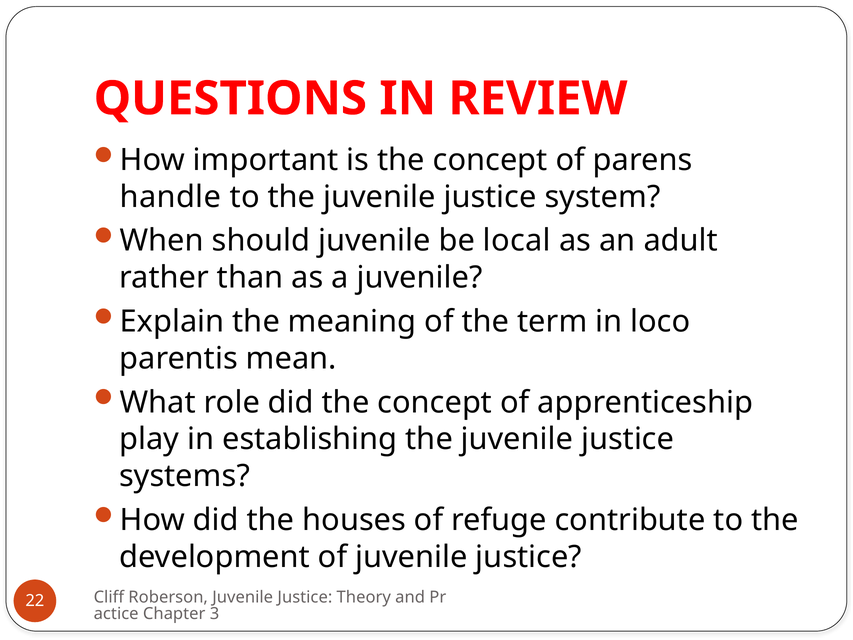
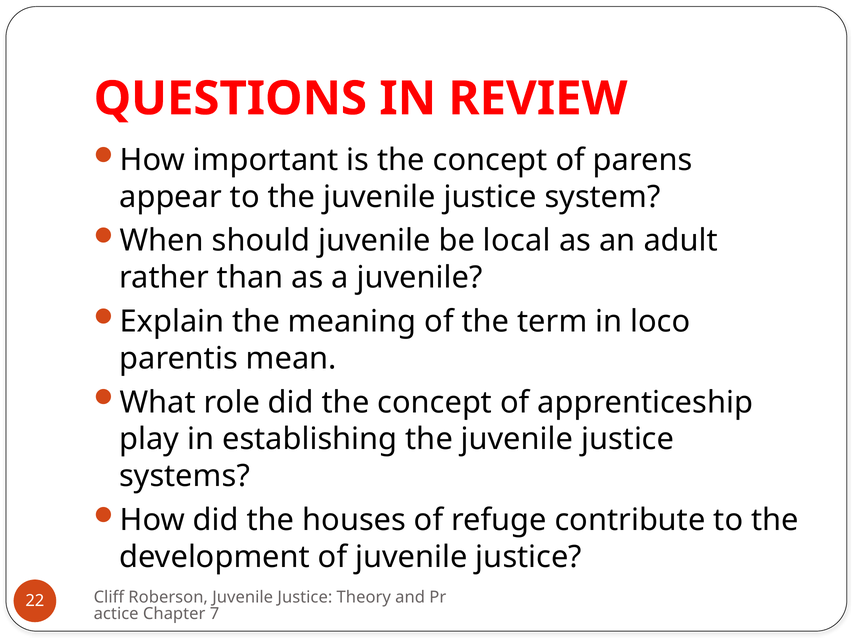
handle: handle -> appear
3: 3 -> 7
